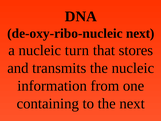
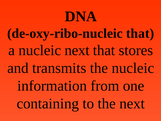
de-oxy-ribo-nucleic next: next -> that
nucleic turn: turn -> next
